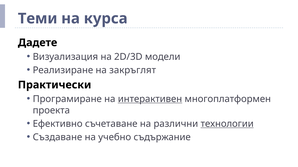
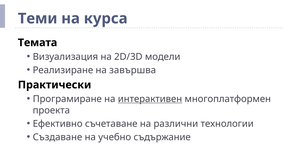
Дадете: Дадете -> Темата
закръглят: закръглят -> завършва
технологии underline: present -> none
